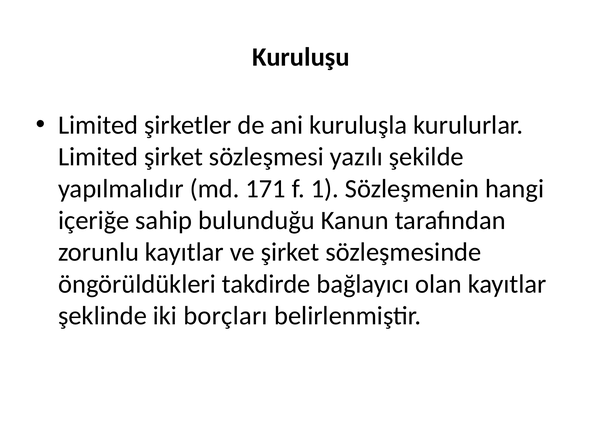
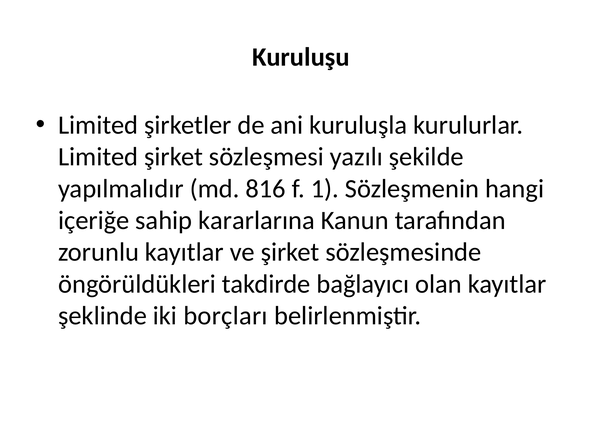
171: 171 -> 816
bulunduğu: bulunduğu -> kararlarına
